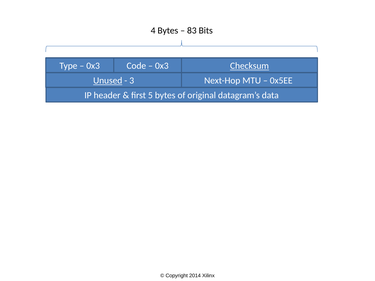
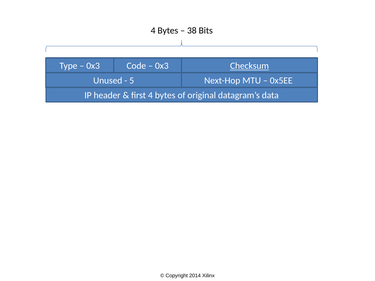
83: 83 -> 38
Unused underline: present -> none
3: 3 -> 5
first 5: 5 -> 4
